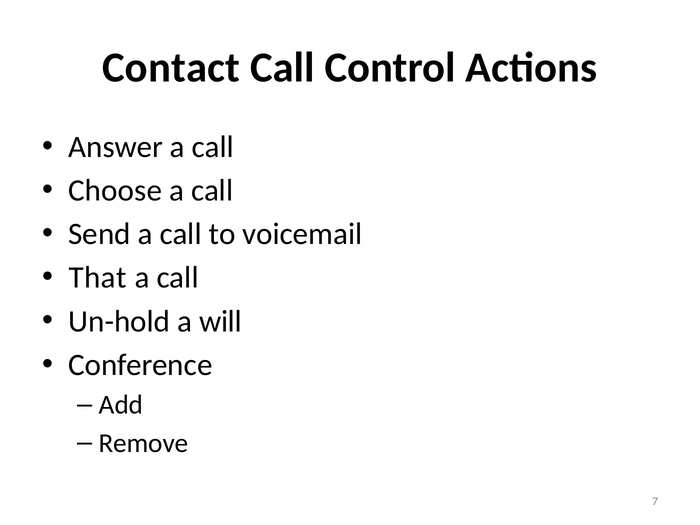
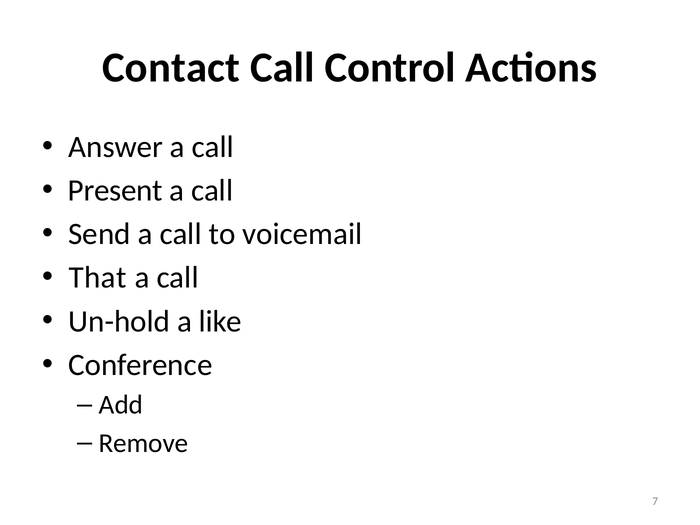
Choose: Choose -> Present
will: will -> like
